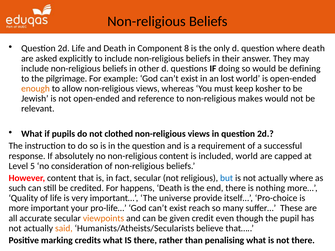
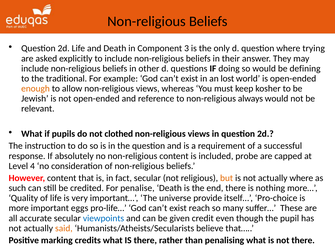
8: 8 -> 3
where death: death -> trying
pilgrimage: pilgrimage -> traditional
makes: makes -> always
included world: world -> probe
5: 5 -> 4
but colour: blue -> orange
happens: happens -> penalise
your: your -> eggs
viewpoints colour: orange -> blue
